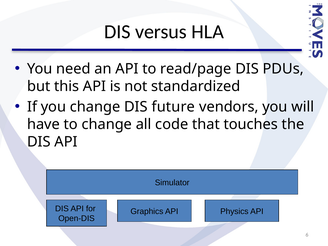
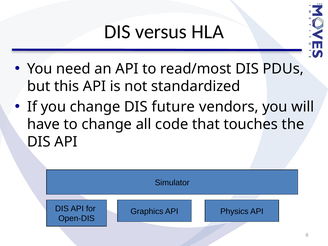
read/page: read/page -> read/most
